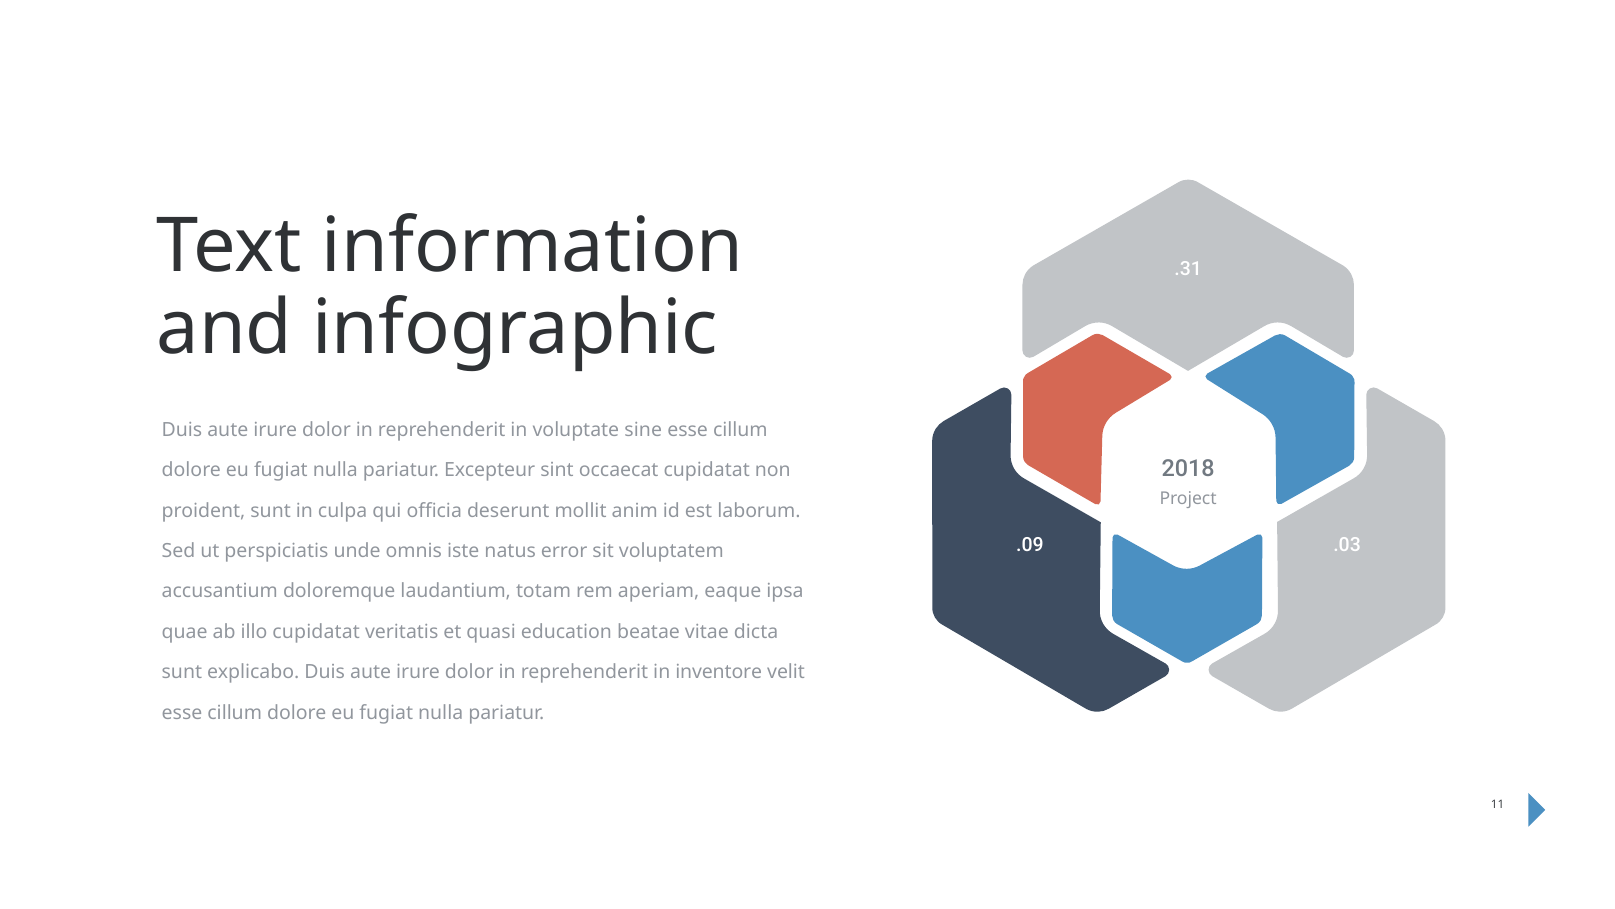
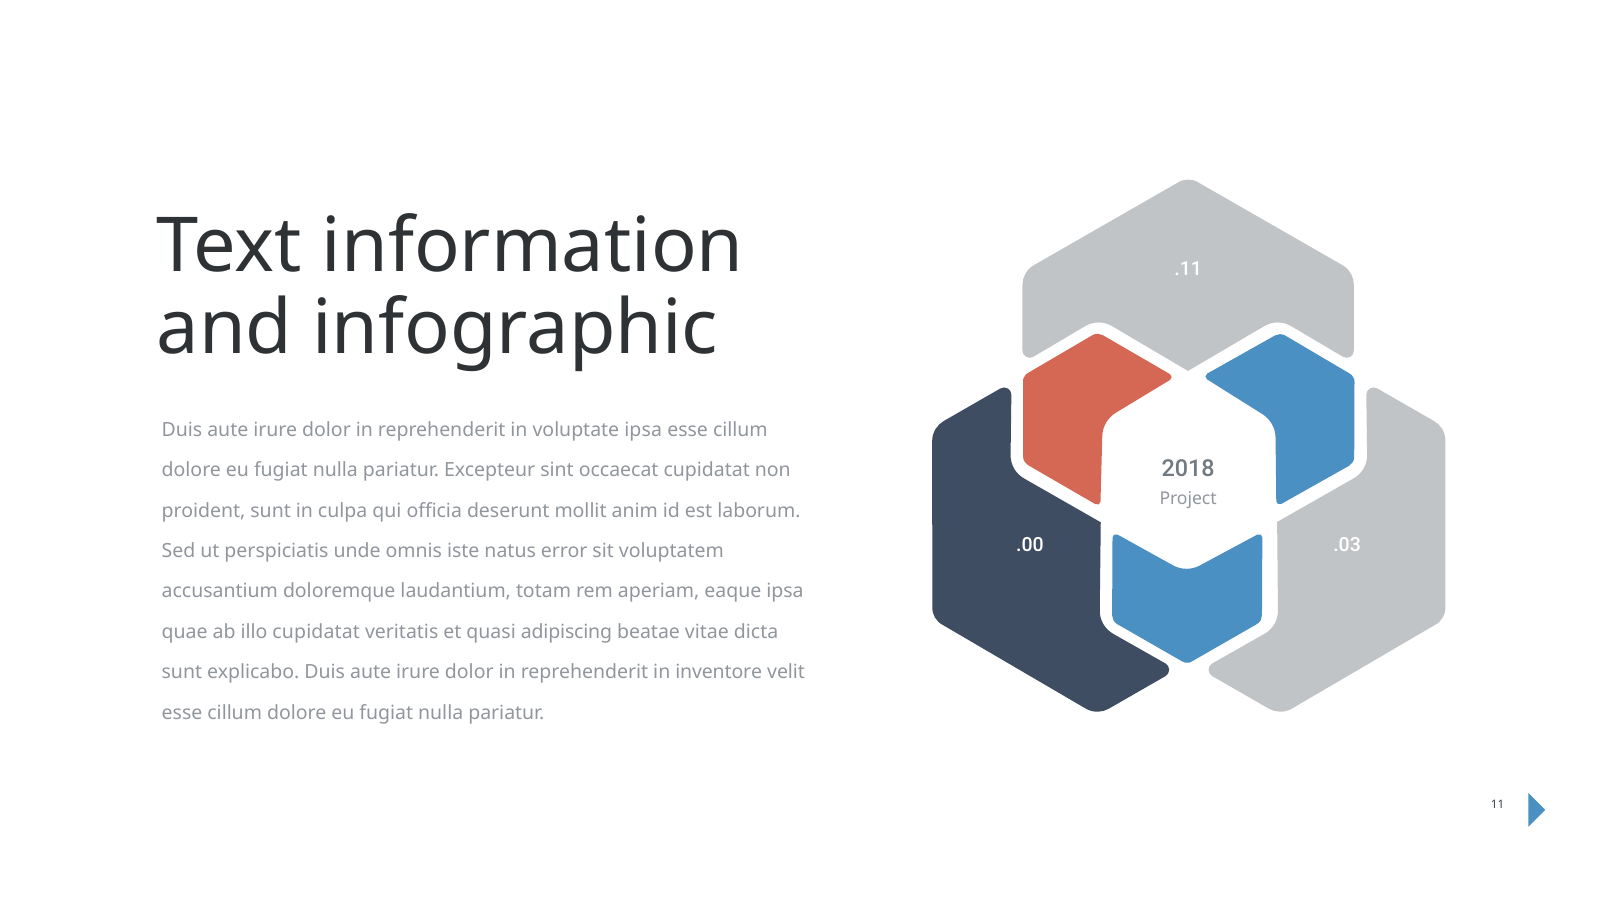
.31: .31 -> .11
voluptate sine: sine -> ipsa
.09: .09 -> .00
education: education -> adipiscing
